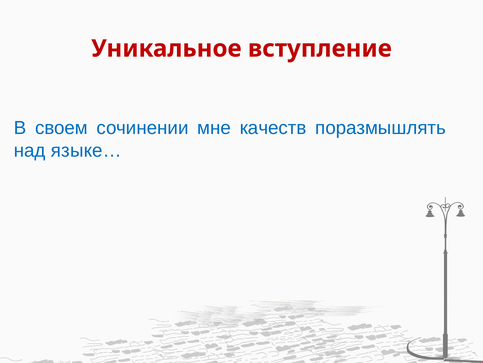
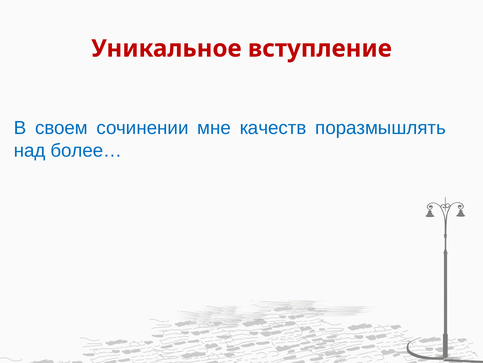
языке…: языке… -> более…
